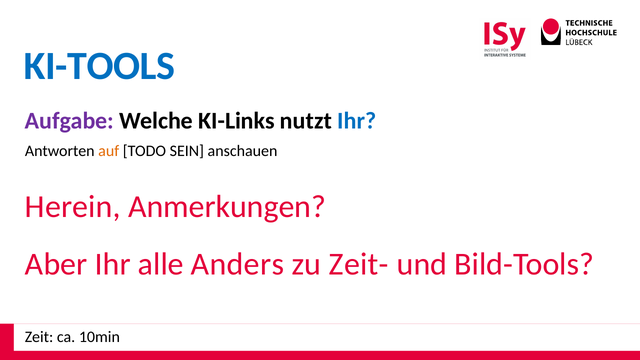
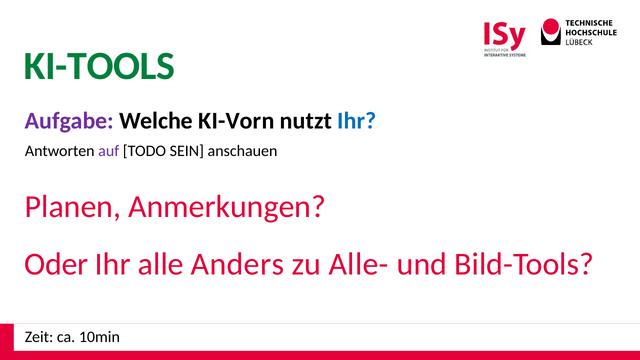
KI-TOOLS colour: blue -> green
KI-Links: KI-Links -> KI-Vorn
auf colour: orange -> purple
Herein: Herein -> Planen
Aber: Aber -> Oder
Zeit-: Zeit- -> Alle-
